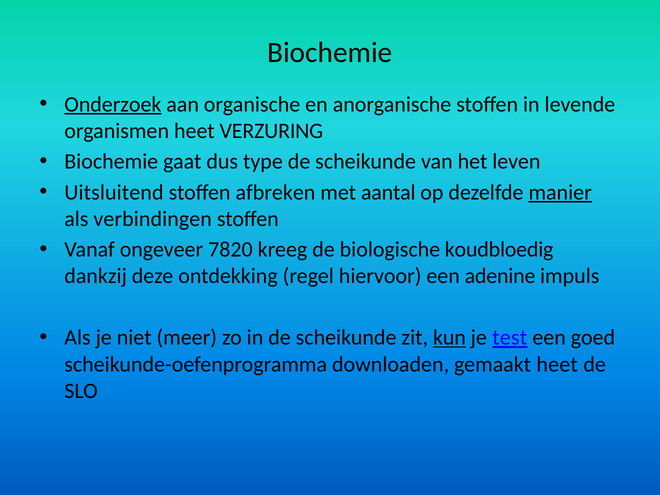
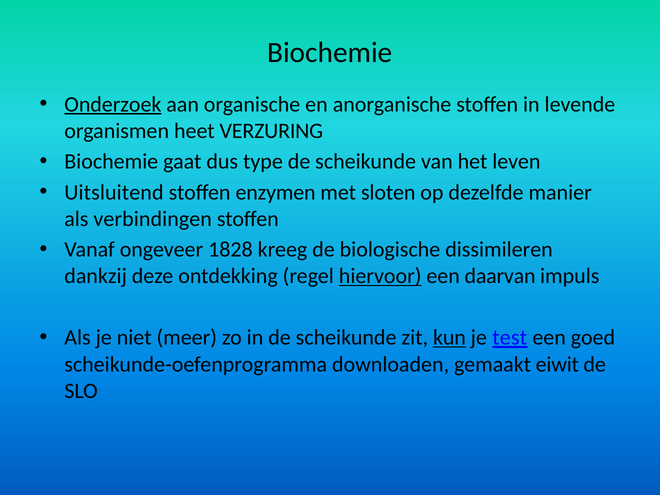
afbreken: afbreken -> enzymen
aantal: aantal -> sloten
manier underline: present -> none
7820: 7820 -> 1828
koudbloedig: koudbloedig -> dissimileren
hiervoor underline: none -> present
adenine: adenine -> daarvan
gemaakt heet: heet -> eiwit
